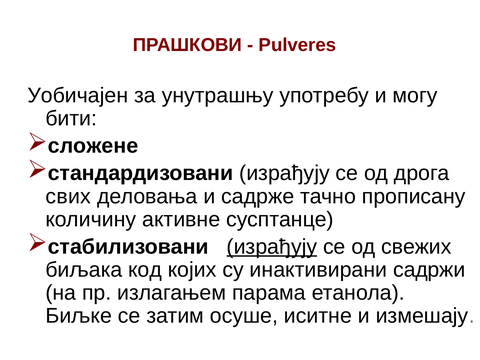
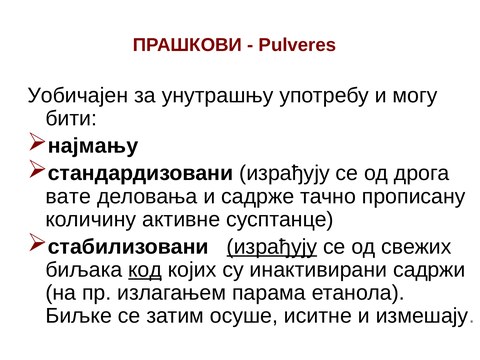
сложене: сложене -> најмању
свих: свих -> вате
код underline: none -> present
